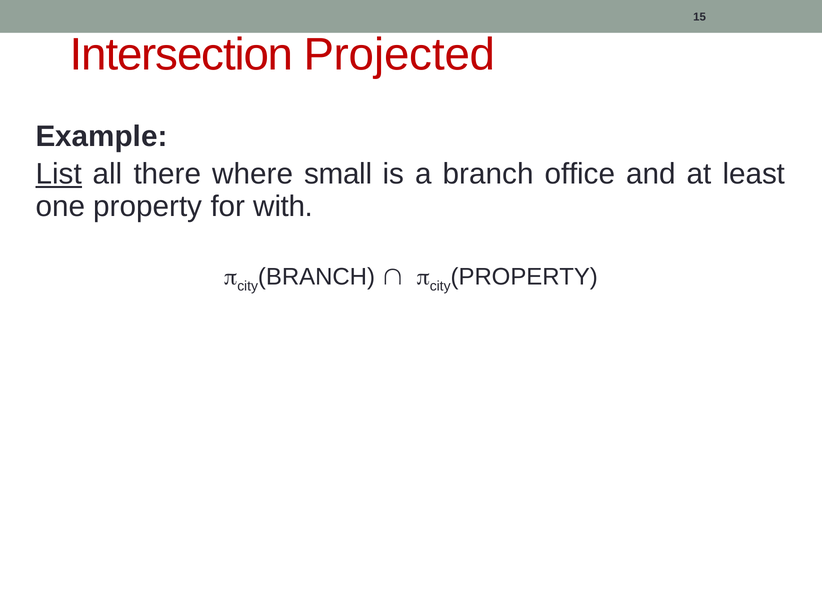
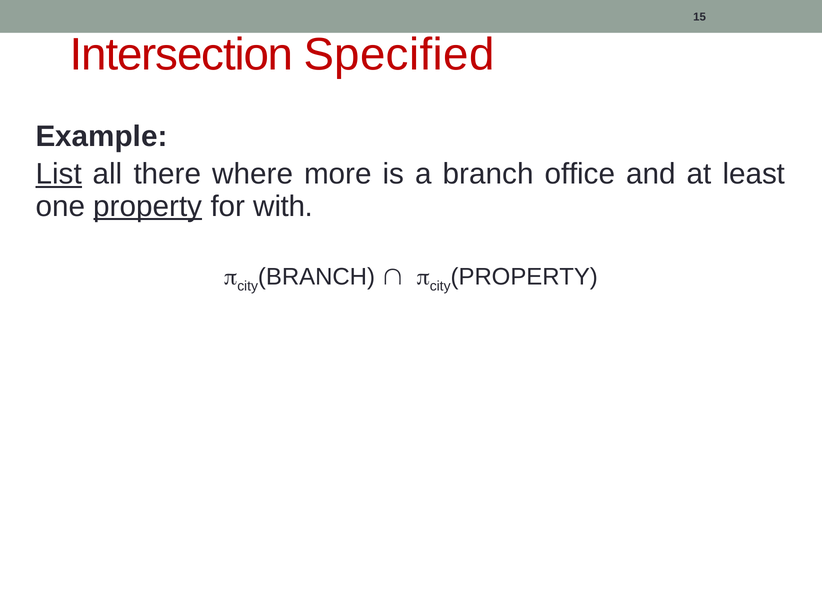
Projected: Projected -> Specified
small: small -> more
property at (148, 206) underline: none -> present
